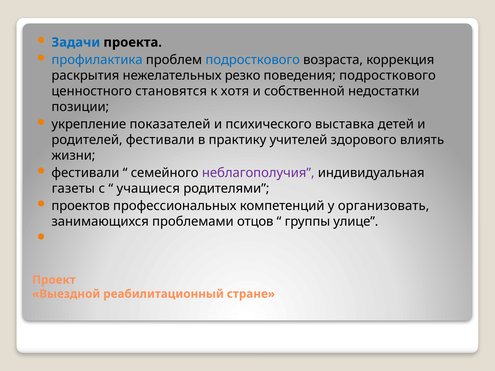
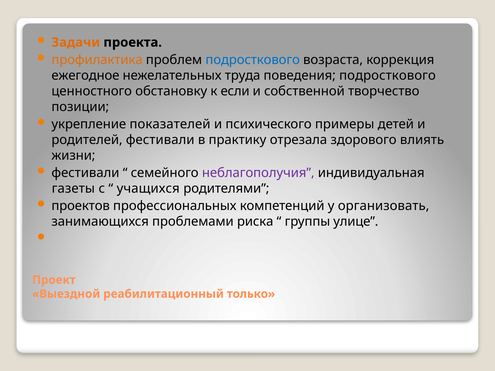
Задачи colour: blue -> orange
профилактика colour: blue -> orange
раскрытия: раскрытия -> ежегодное
резко: резко -> труда
становятся: становятся -> обстановку
хотя: хотя -> если
недостатки: недостатки -> творчество
выставка: выставка -> примеры
учителей: учителей -> отрезала
учащиеся: учащиеся -> учащихся
отцов: отцов -> риска
стране: стране -> только
